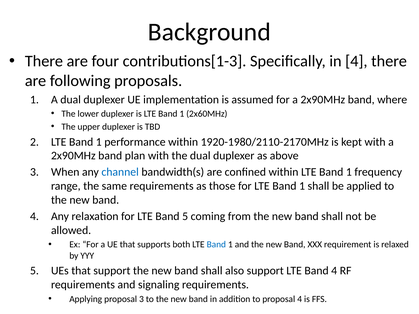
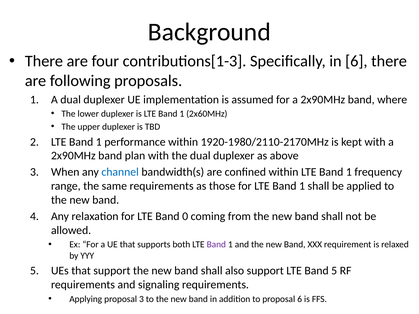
in 4: 4 -> 6
Band 5: 5 -> 0
Band at (216, 245) colour: blue -> purple
LTE Band 4: 4 -> 5
proposal 4: 4 -> 6
